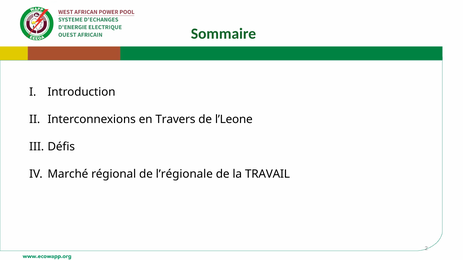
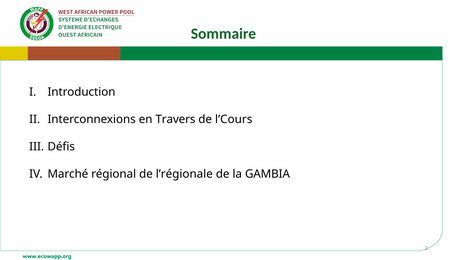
l’Leone: l’Leone -> l’Cours
TRAVAIL: TRAVAIL -> GAMBIA
